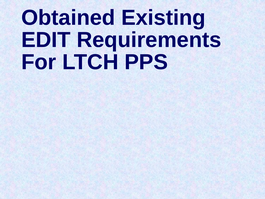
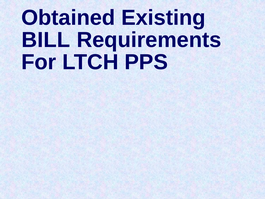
EDIT: EDIT -> BILL
